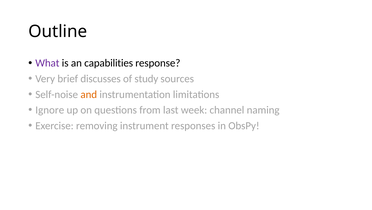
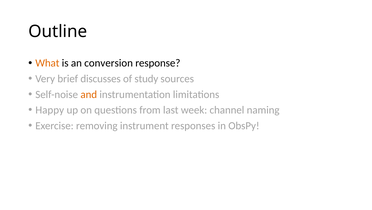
What colour: purple -> orange
capabilities: capabilities -> conversion
Ignore: Ignore -> Happy
